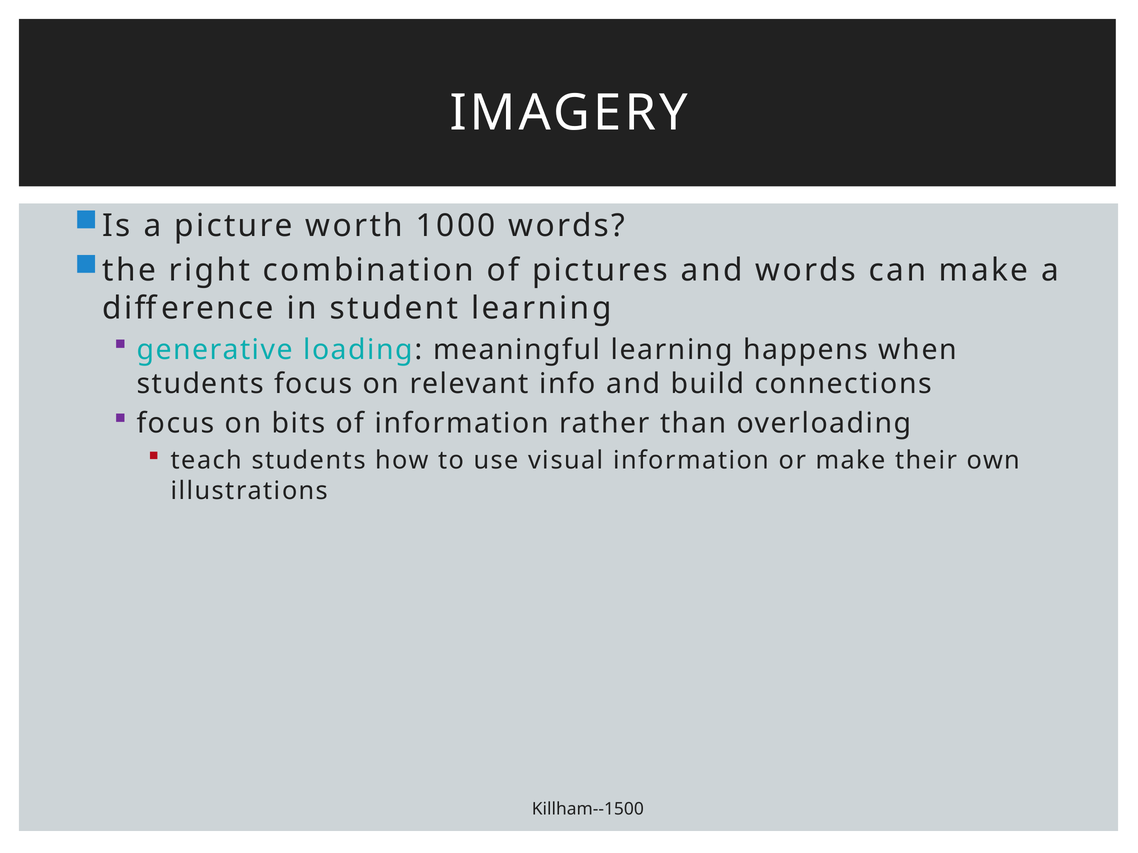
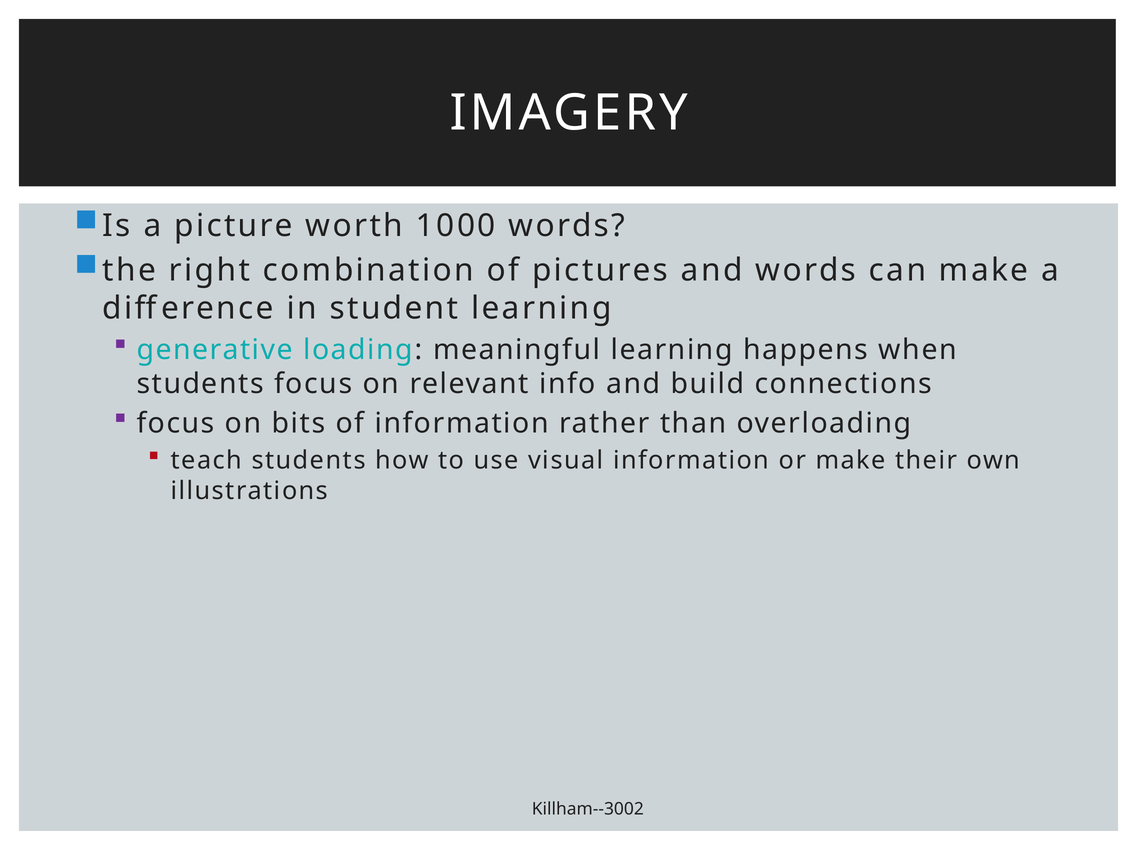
Killham--1500: Killham--1500 -> Killham--3002
